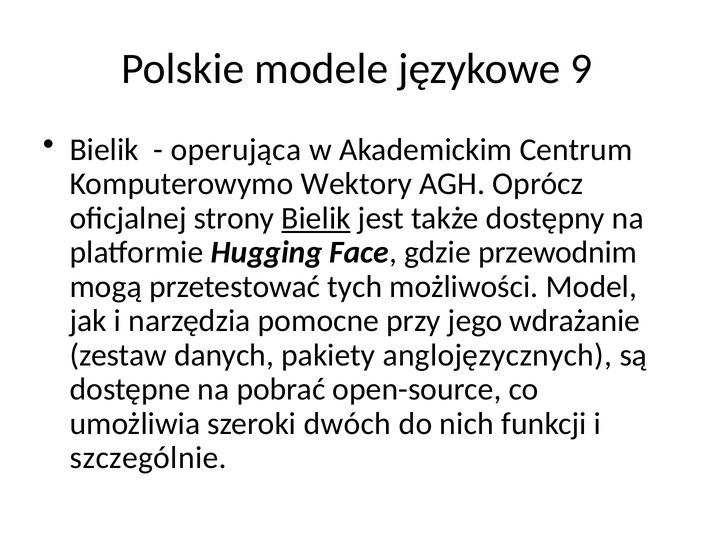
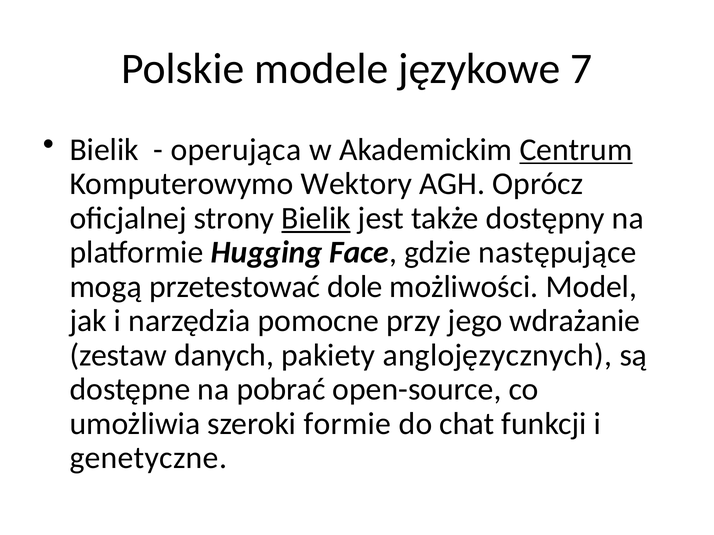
9: 9 -> 7
Centrum underline: none -> present
przewodnim: przewodnim -> następujące
tych: tych -> dole
dwóch: dwóch -> formie
nich: nich -> chat
szczególnie: szczególnie -> genetyczne
